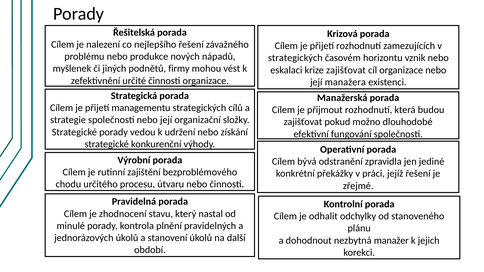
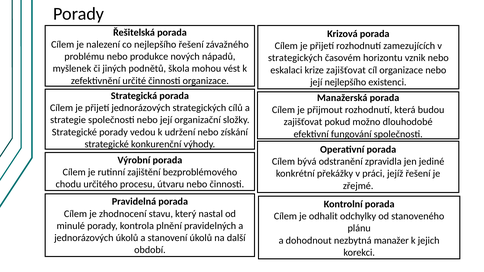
firmy: firmy -> škola
její manažera: manažera -> nejlepšího
přijetí managementu: managementu -> jednorázových
